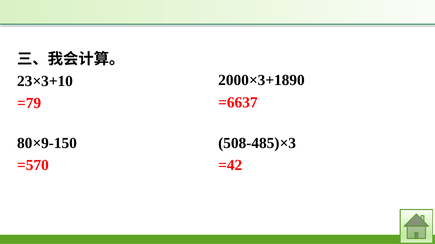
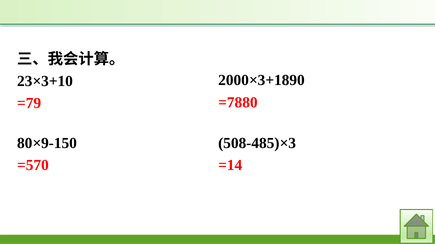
=6637: =6637 -> =7880
=42: =42 -> =14
